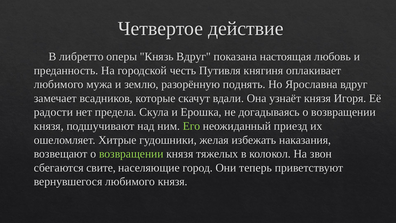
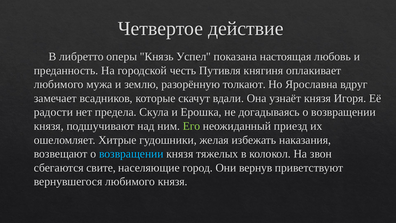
Князь Вдруг: Вдруг -> Успел
поднять: поднять -> толкают
возвращении at (131, 154) colour: light green -> light blue
теперь: теперь -> вернув
